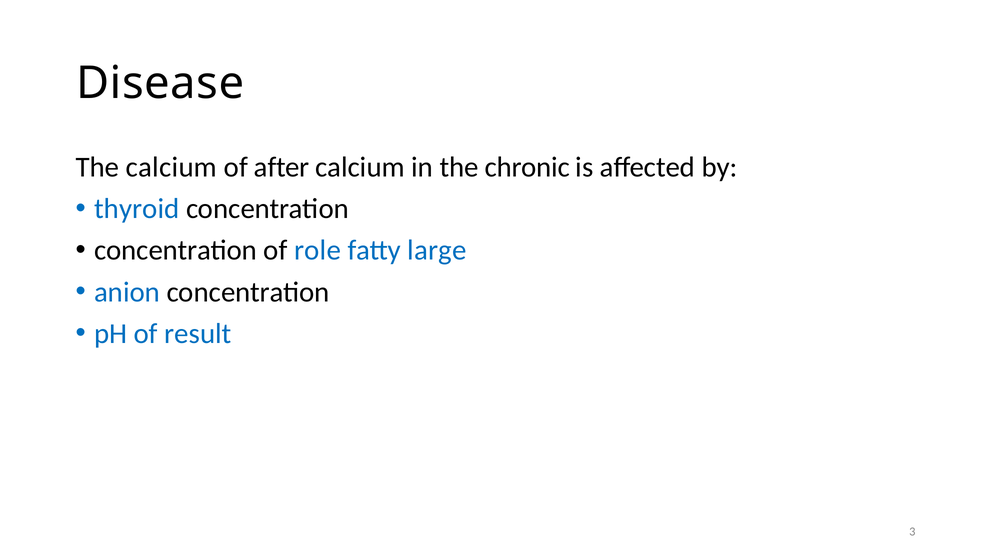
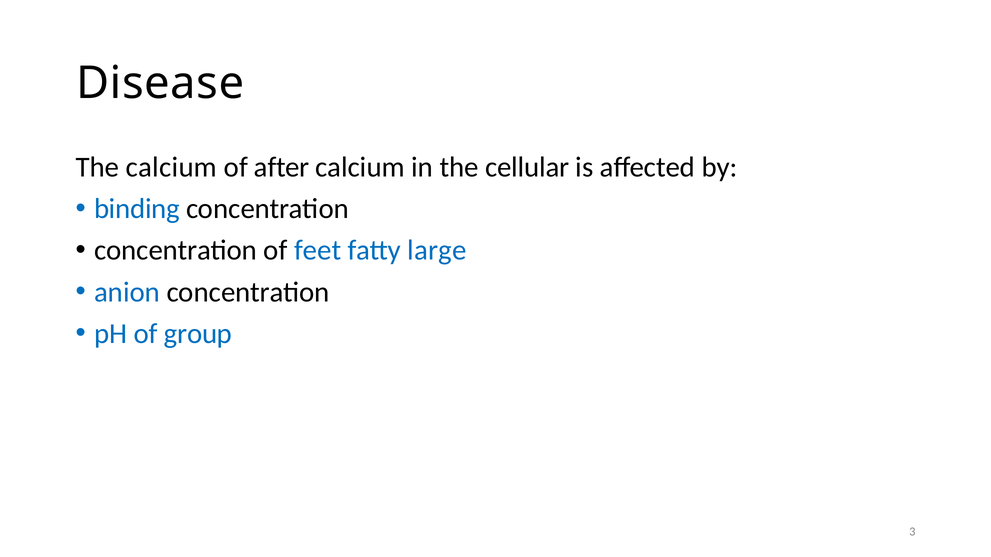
chronic: chronic -> cellular
thyroid: thyroid -> binding
role: role -> feet
result: result -> group
